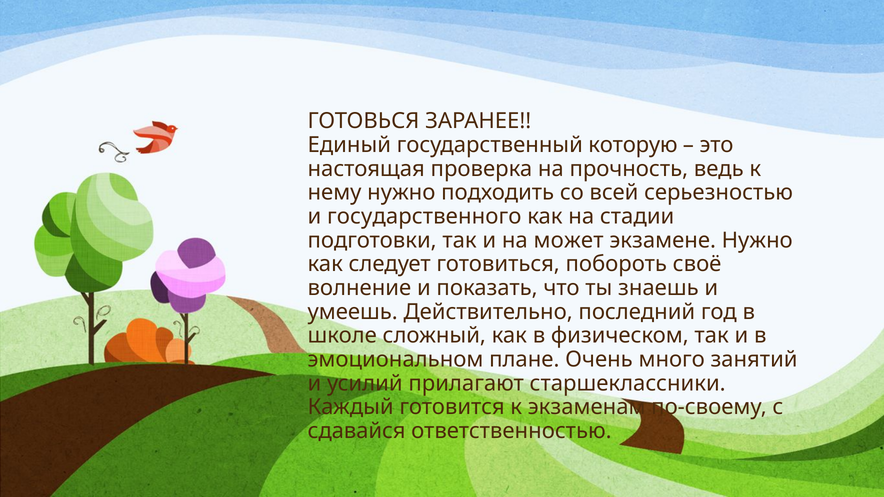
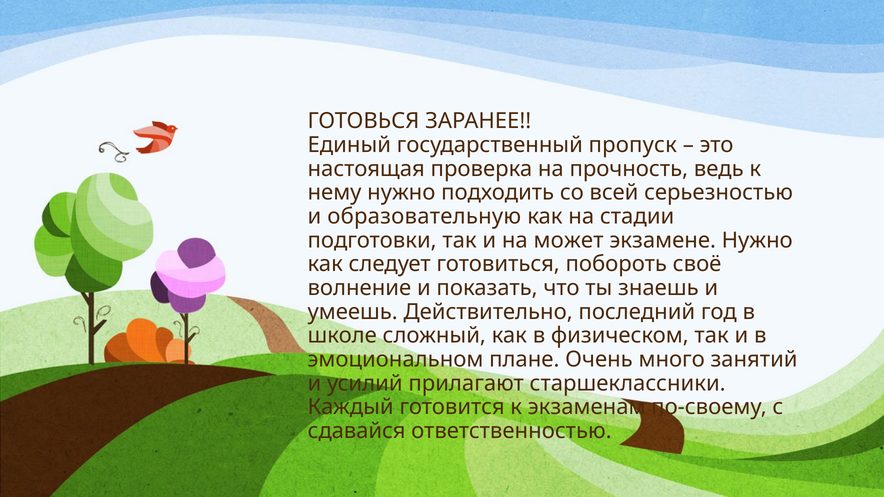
которую: которую -> пропуск
государственного: государственного -> образовательную
